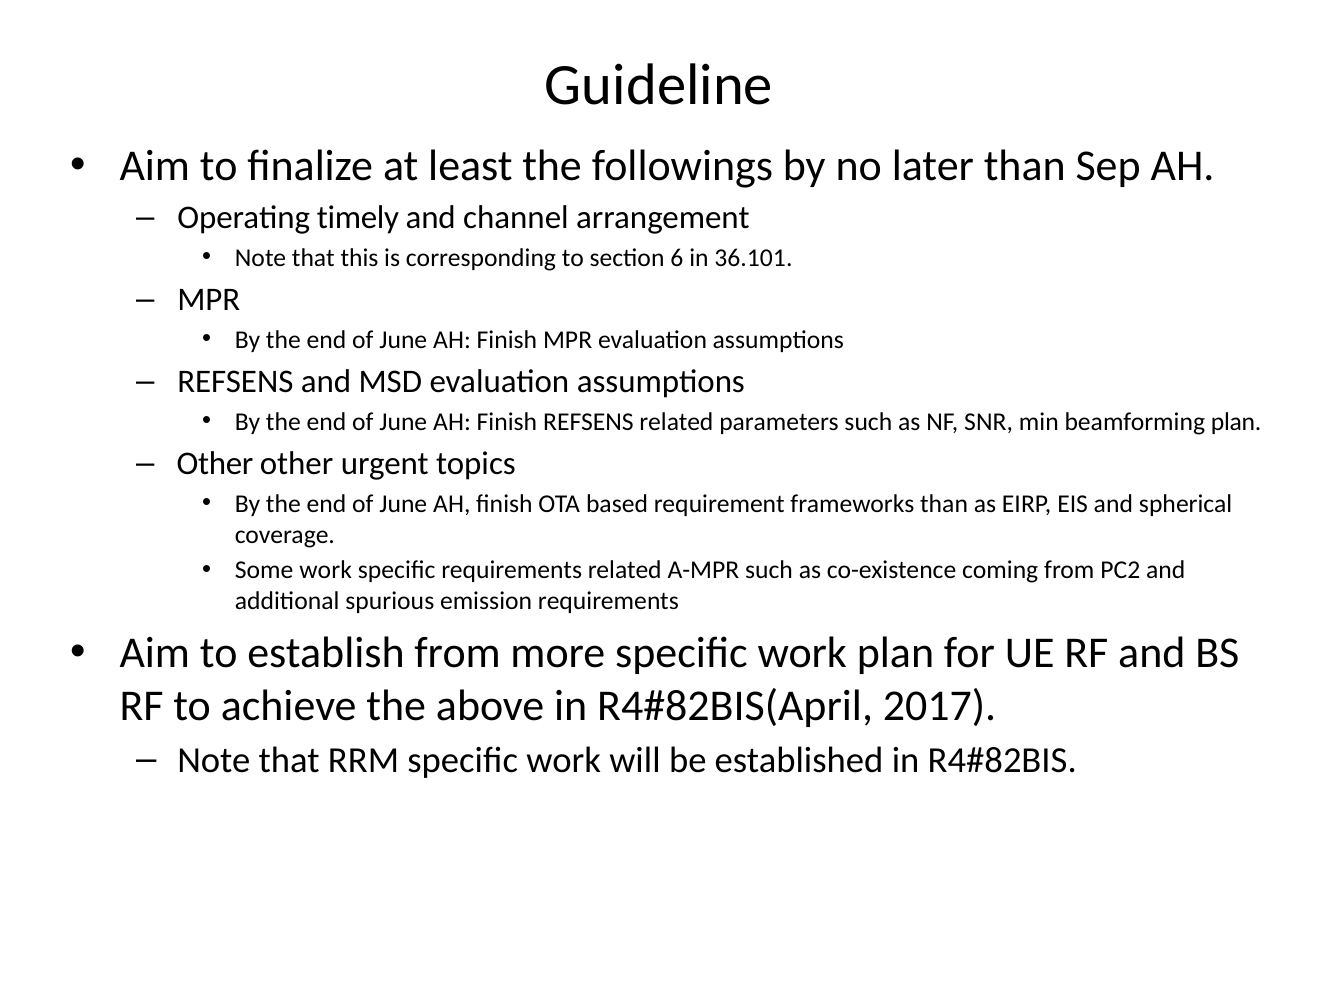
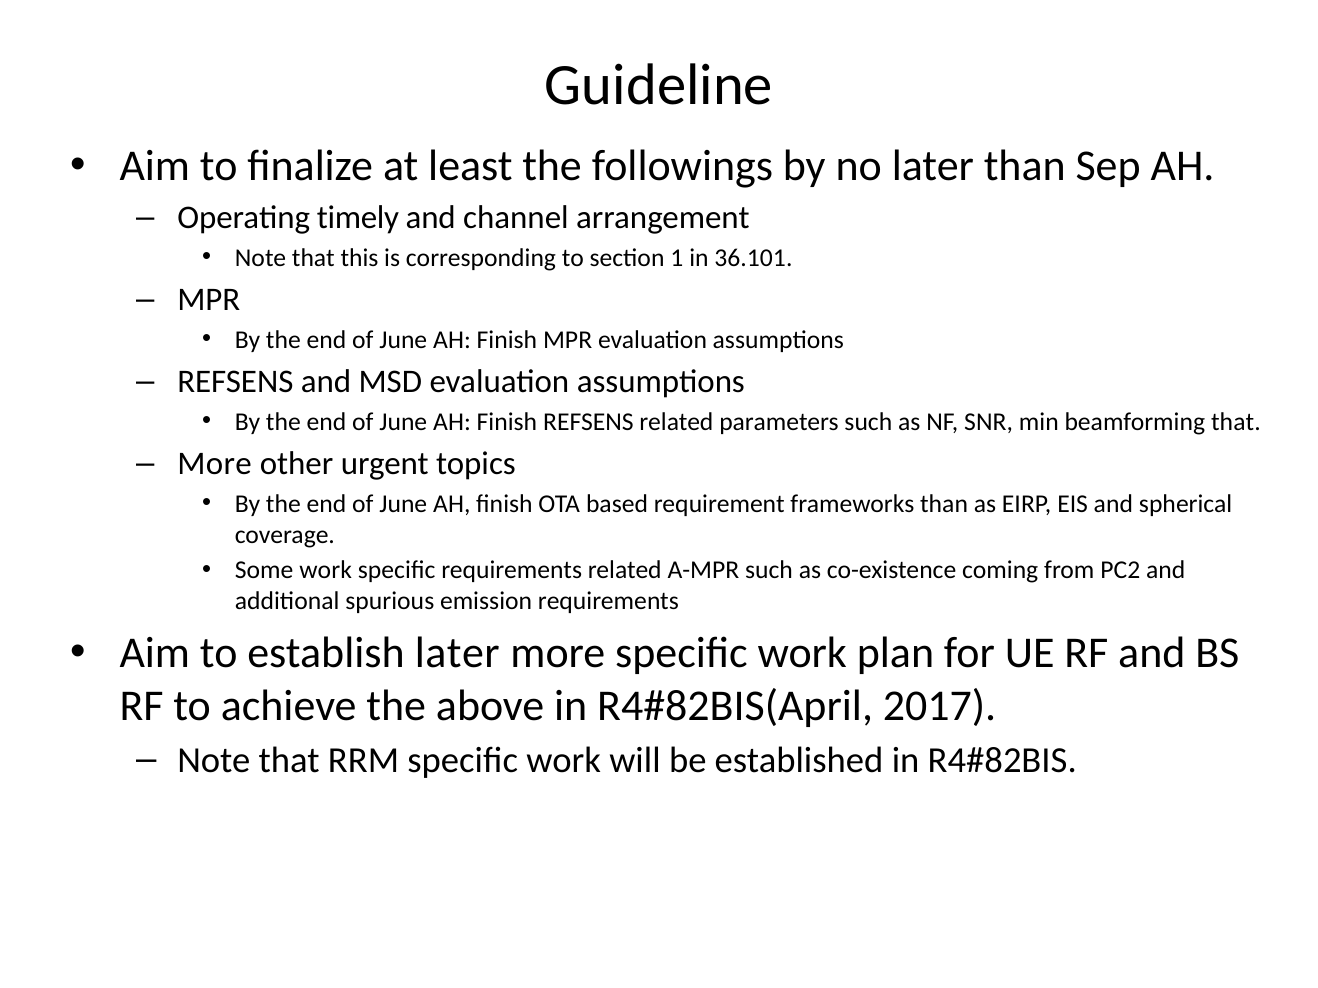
6: 6 -> 1
beamforming plan: plan -> that
Other at (215, 464): Other -> More
establish from: from -> later
